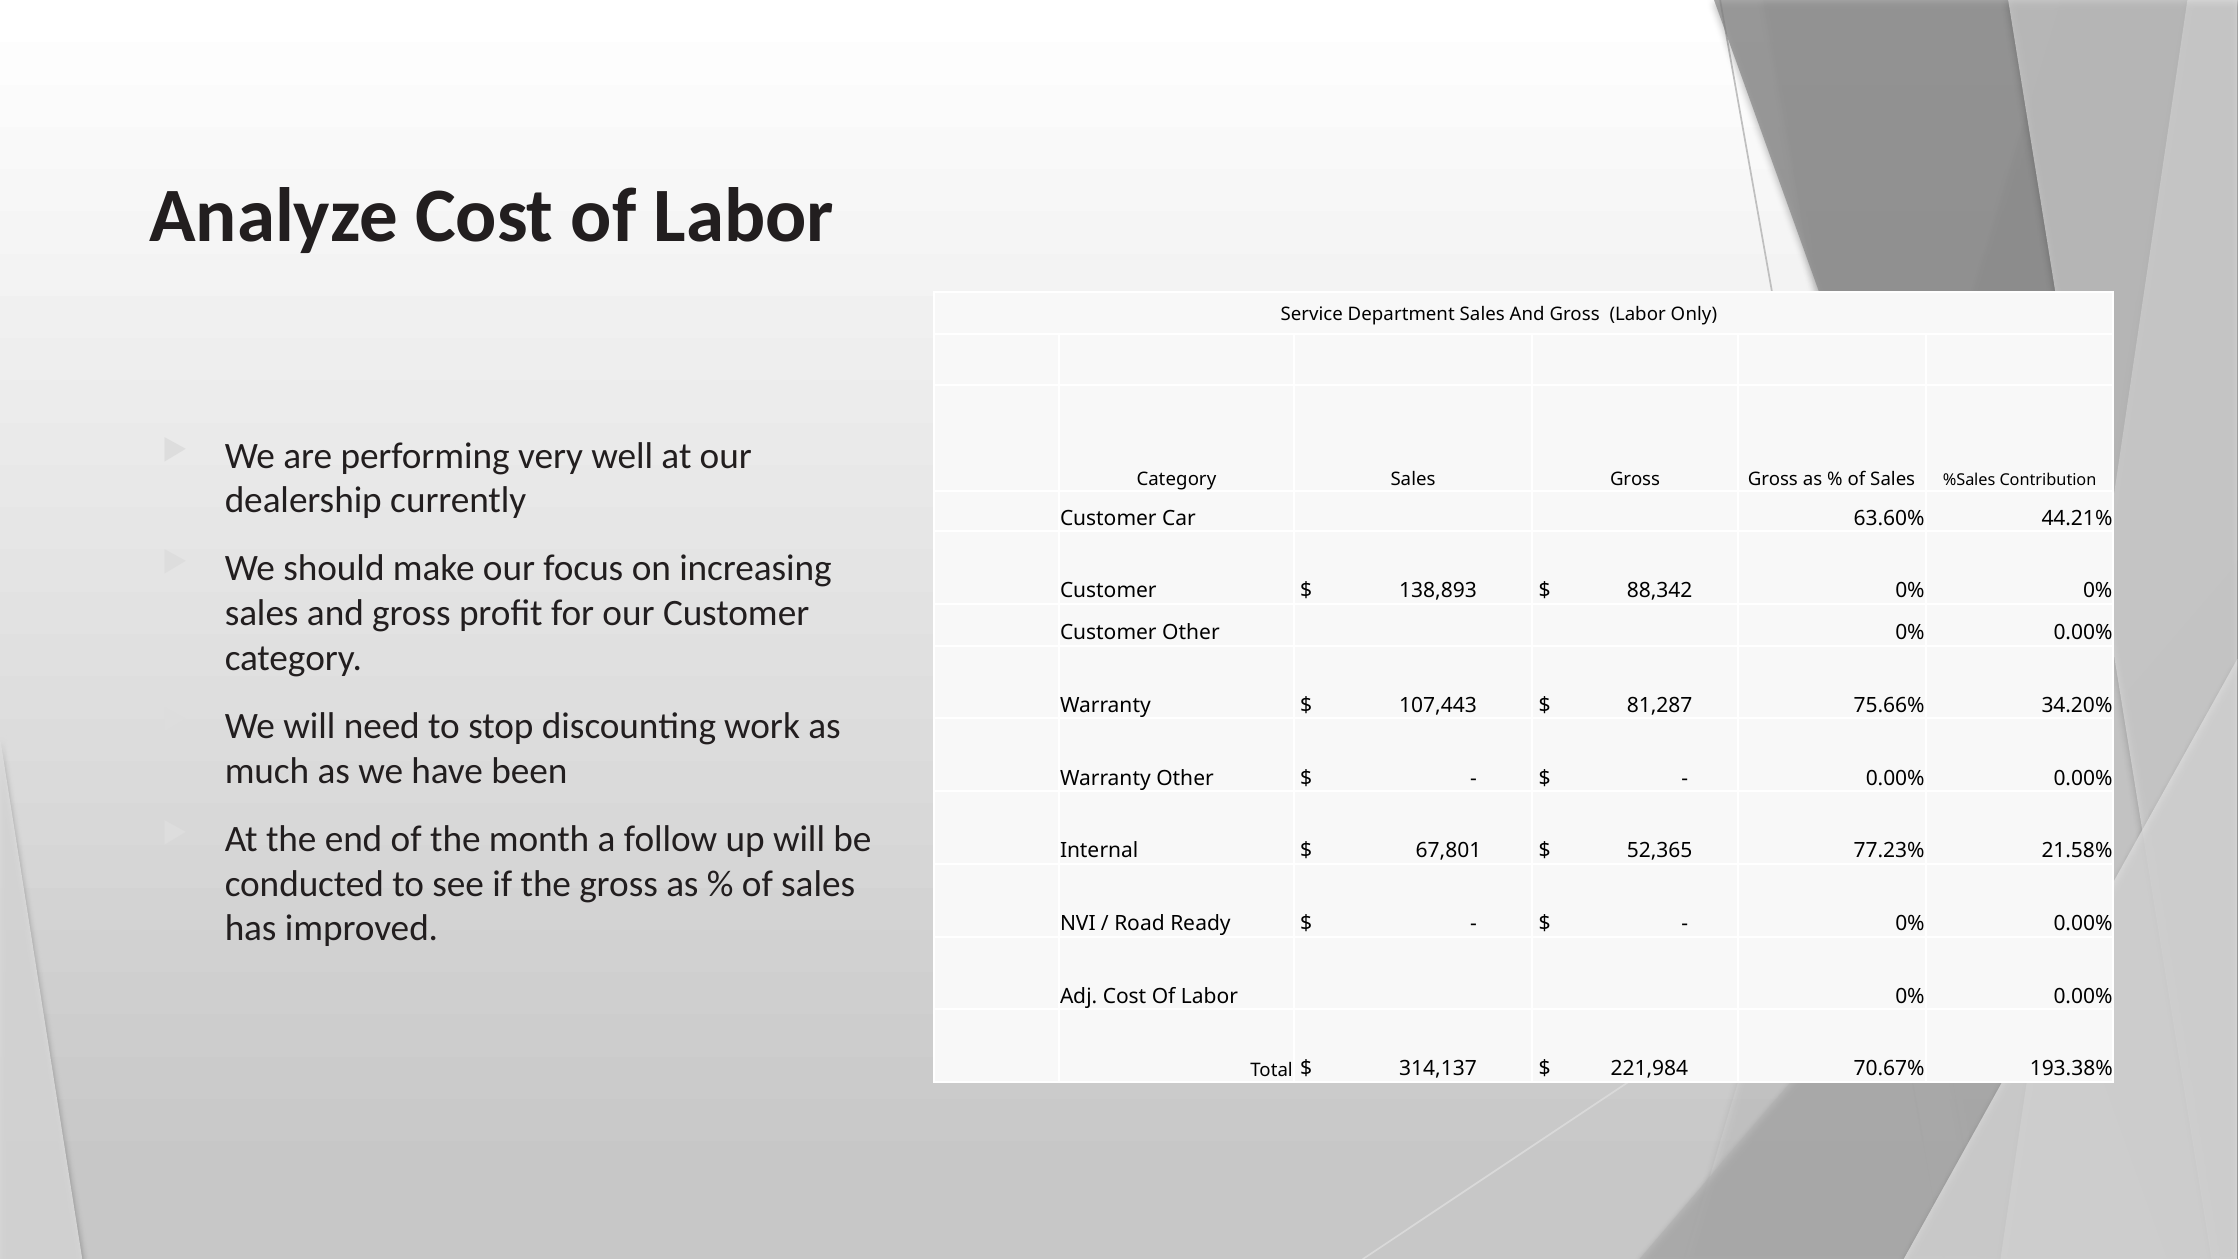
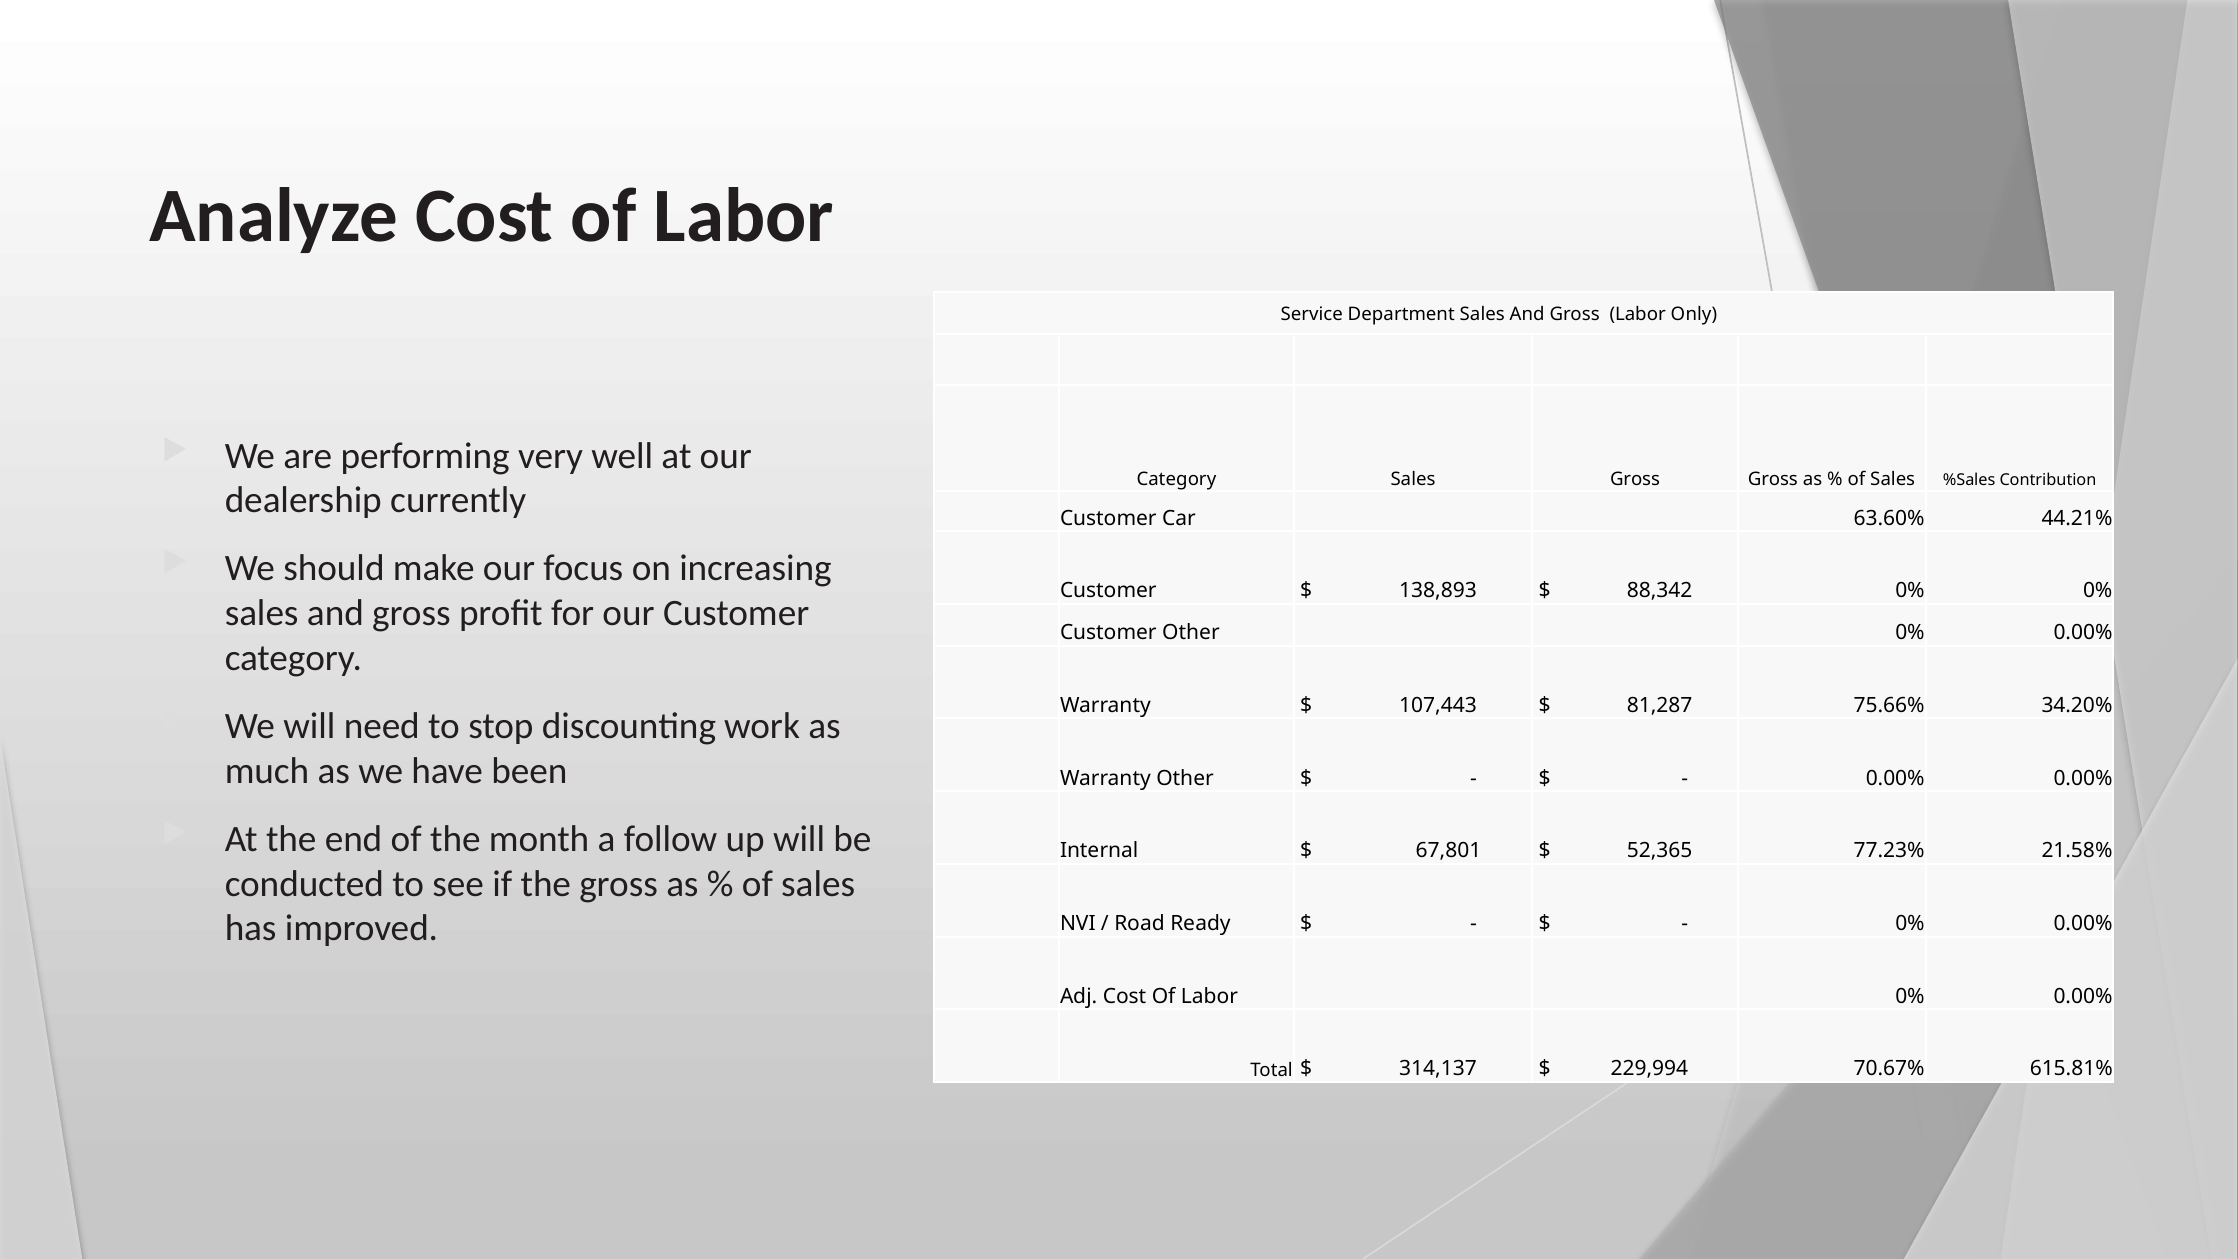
221,984: 221,984 -> 229,994
193.38%: 193.38% -> 615.81%
